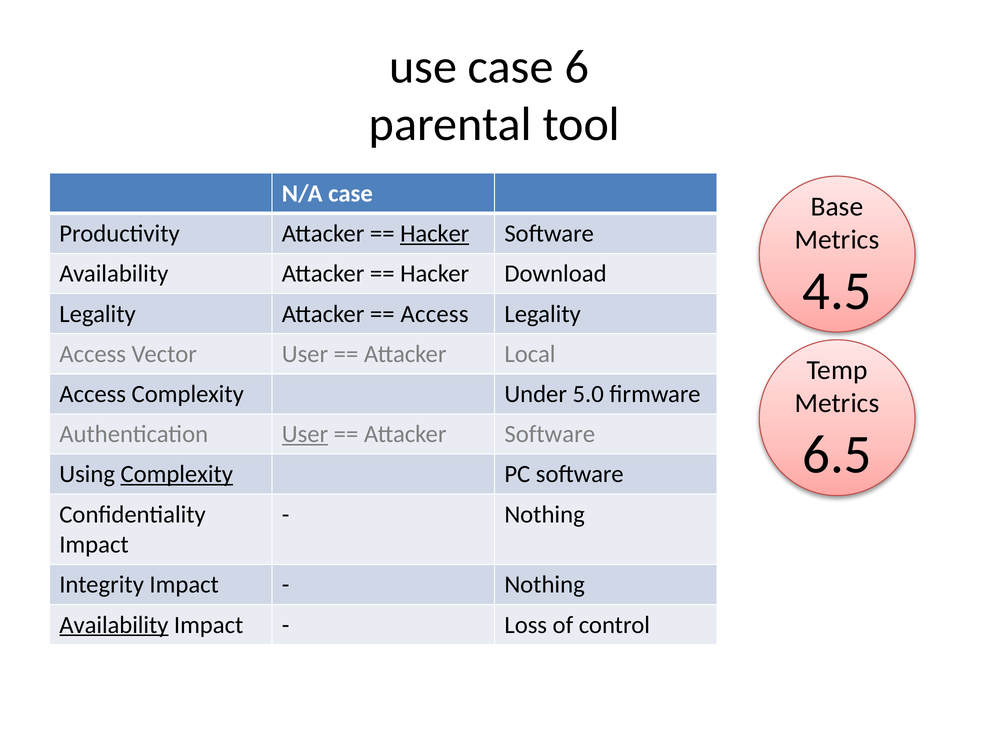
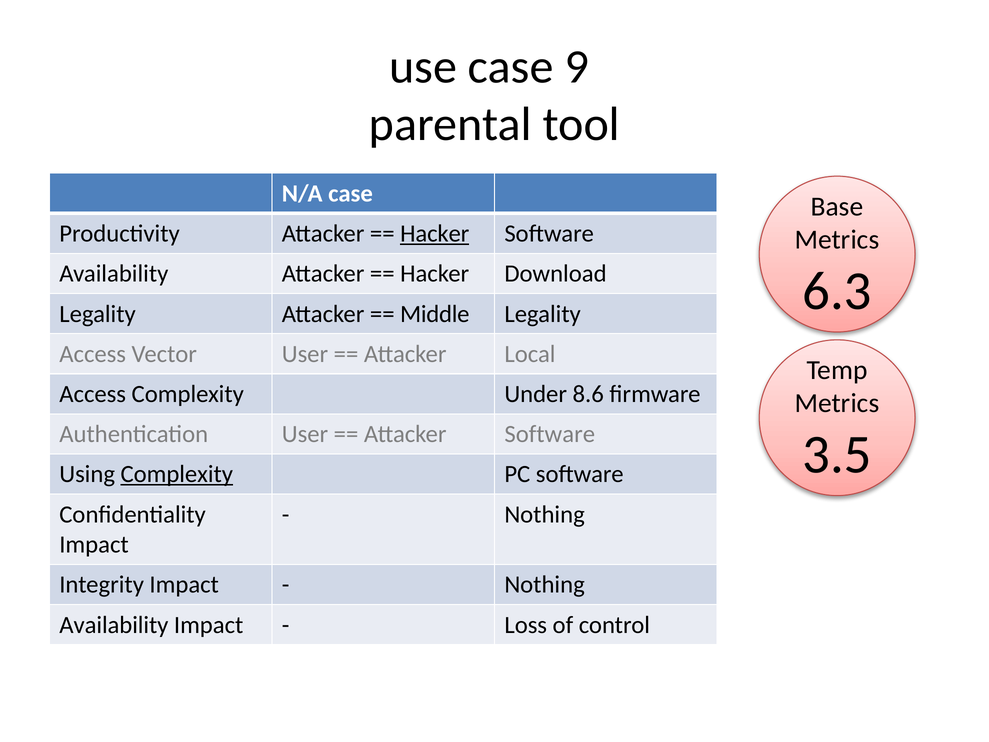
6: 6 -> 9
4.5: 4.5 -> 6.3
Access at (435, 314): Access -> Middle
5.0: 5.0 -> 8.6
User at (305, 434) underline: present -> none
6.5: 6.5 -> 3.5
Availability at (114, 625) underline: present -> none
